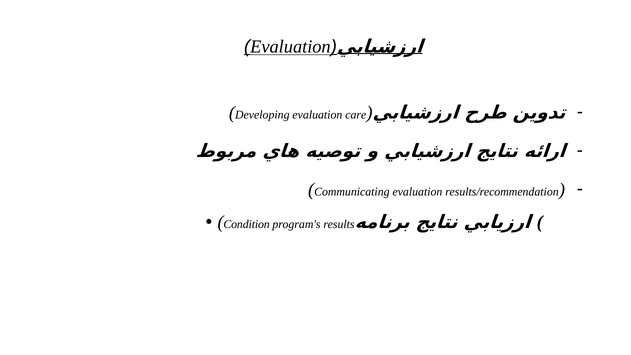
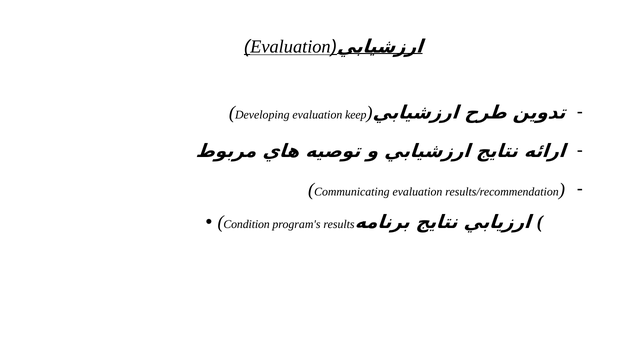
care: care -> keep
